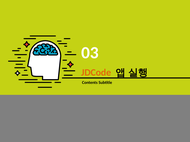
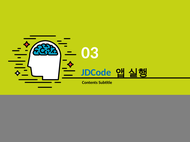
JDCode colour: orange -> blue
